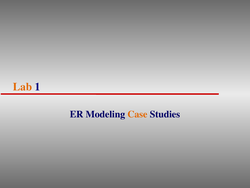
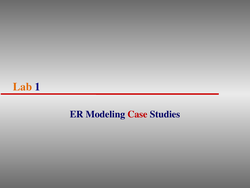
Case colour: orange -> red
